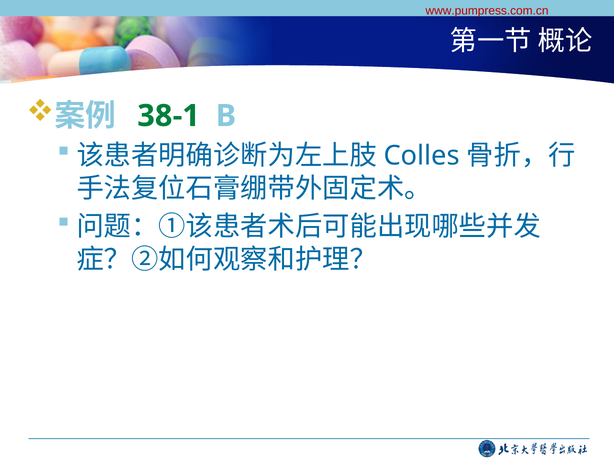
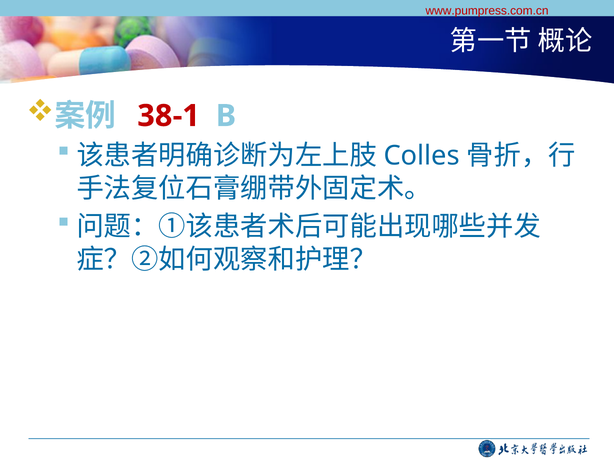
38-1 colour: green -> red
